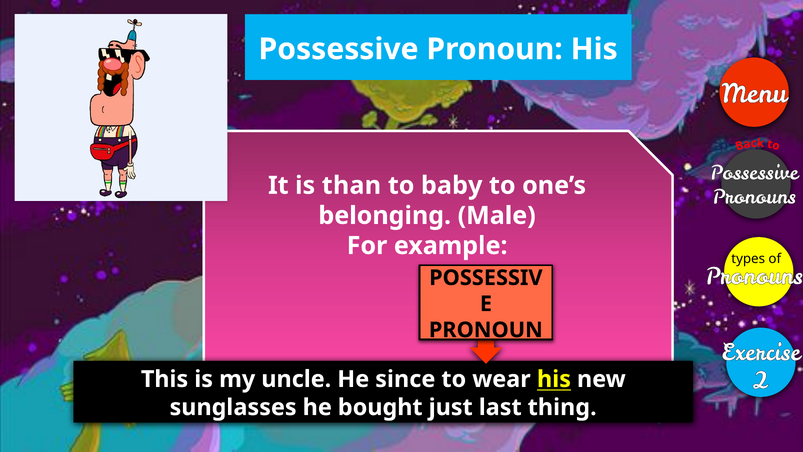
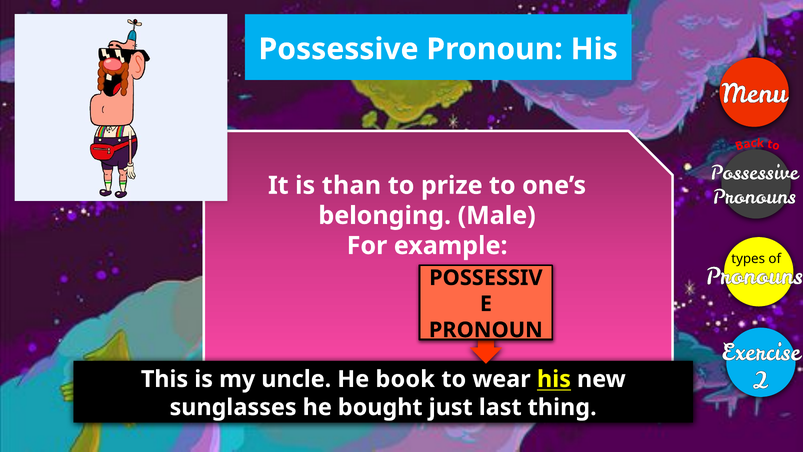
baby: baby -> prize
since: since -> book
